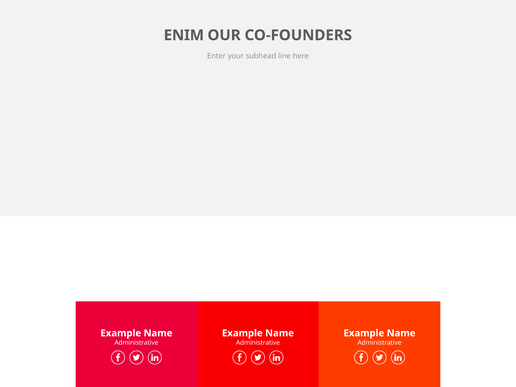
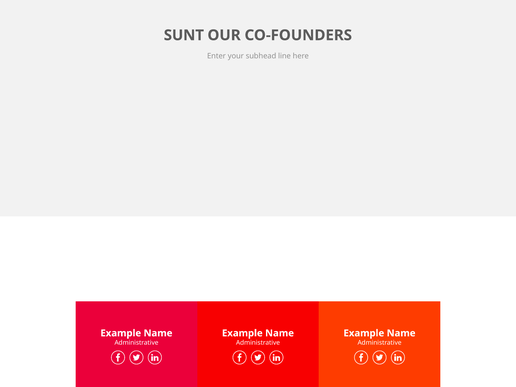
ENIM: ENIM -> SUNT
